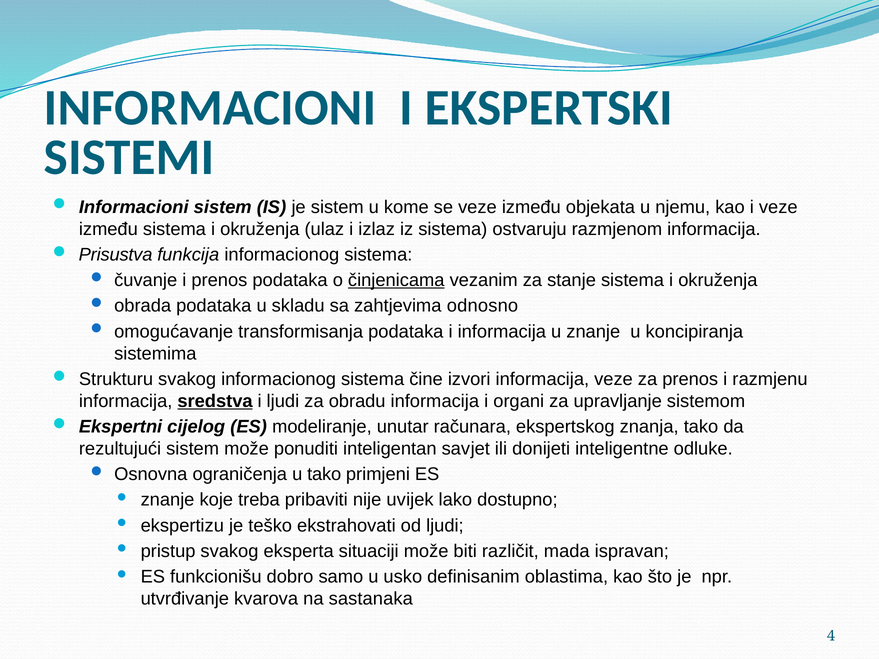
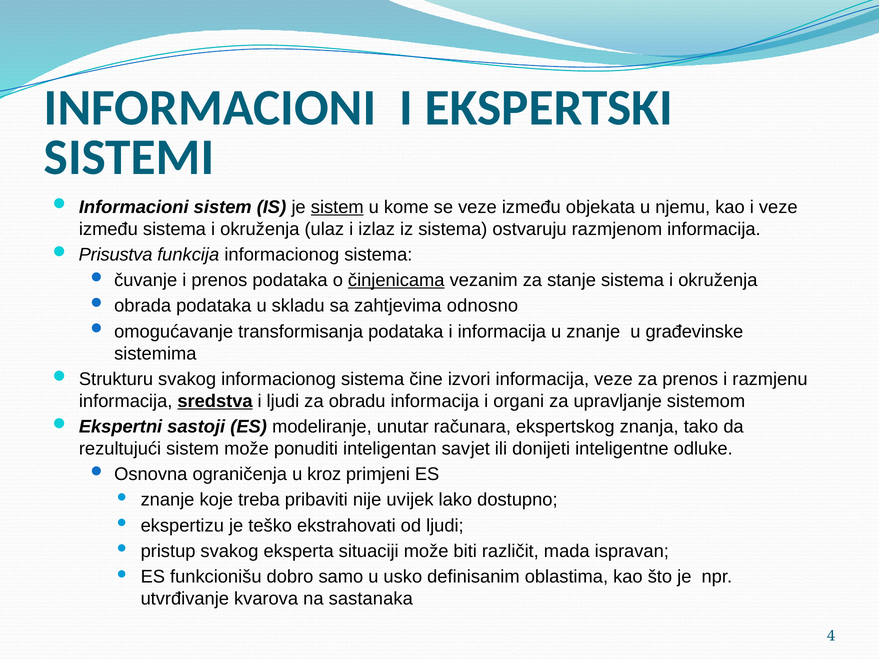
sistem at (337, 207) underline: none -> present
koncipiranja: koncipiranja -> građevinske
cijelog: cijelog -> sastoji
u tako: tako -> kroz
